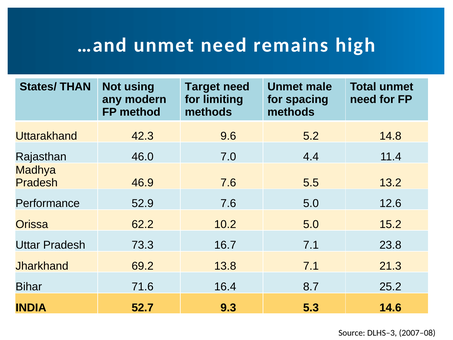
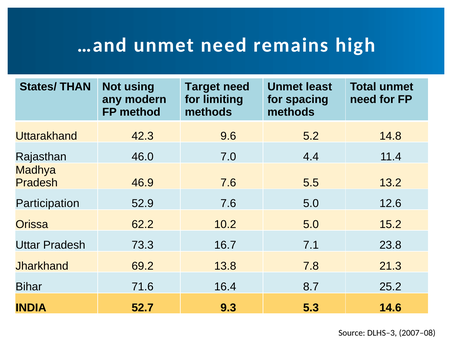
male: male -> least
Performance: Performance -> Participation
13.8 7.1: 7.1 -> 7.8
